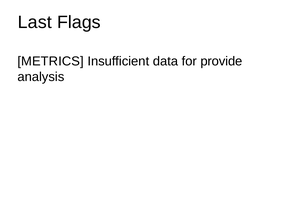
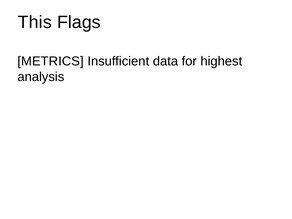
Last: Last -> This
provide: provide -> highest
